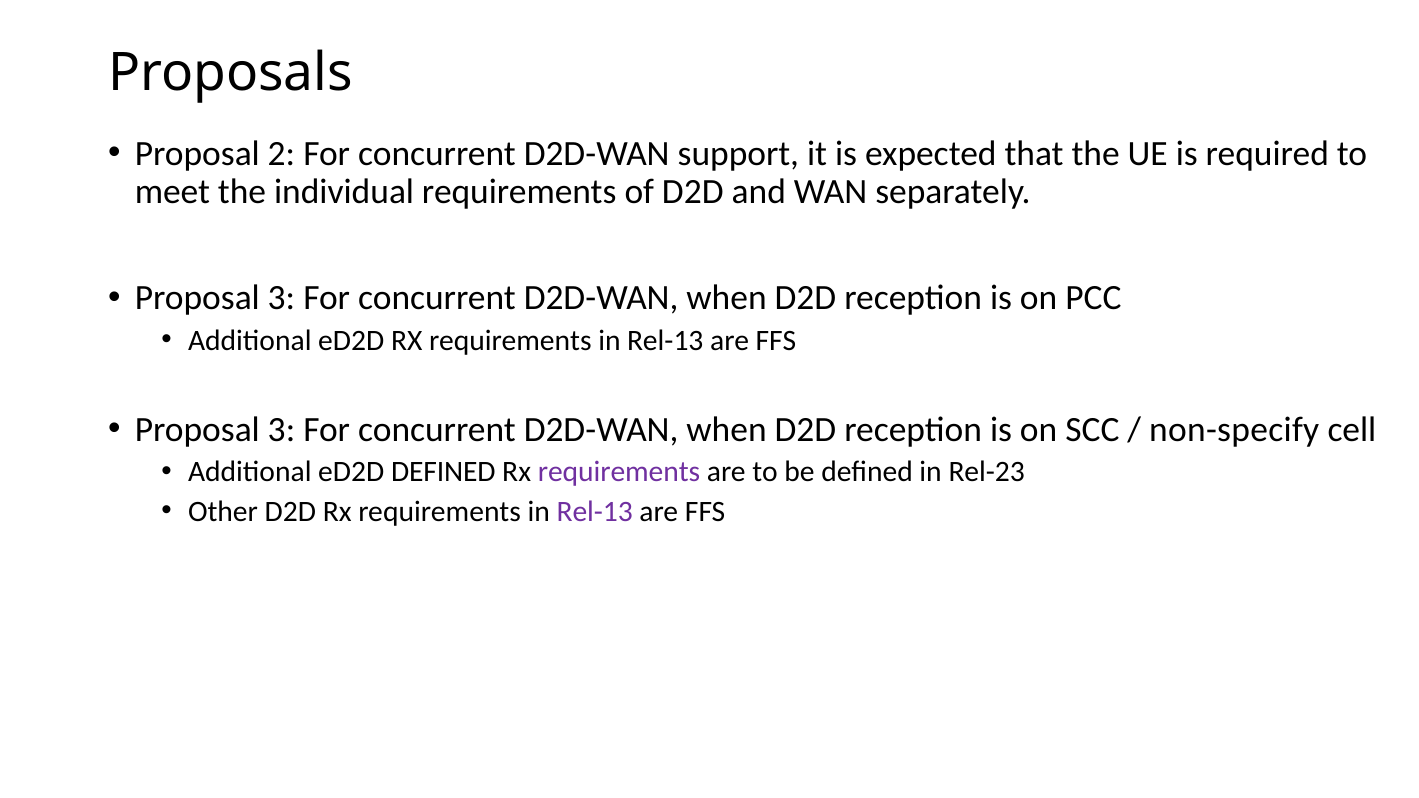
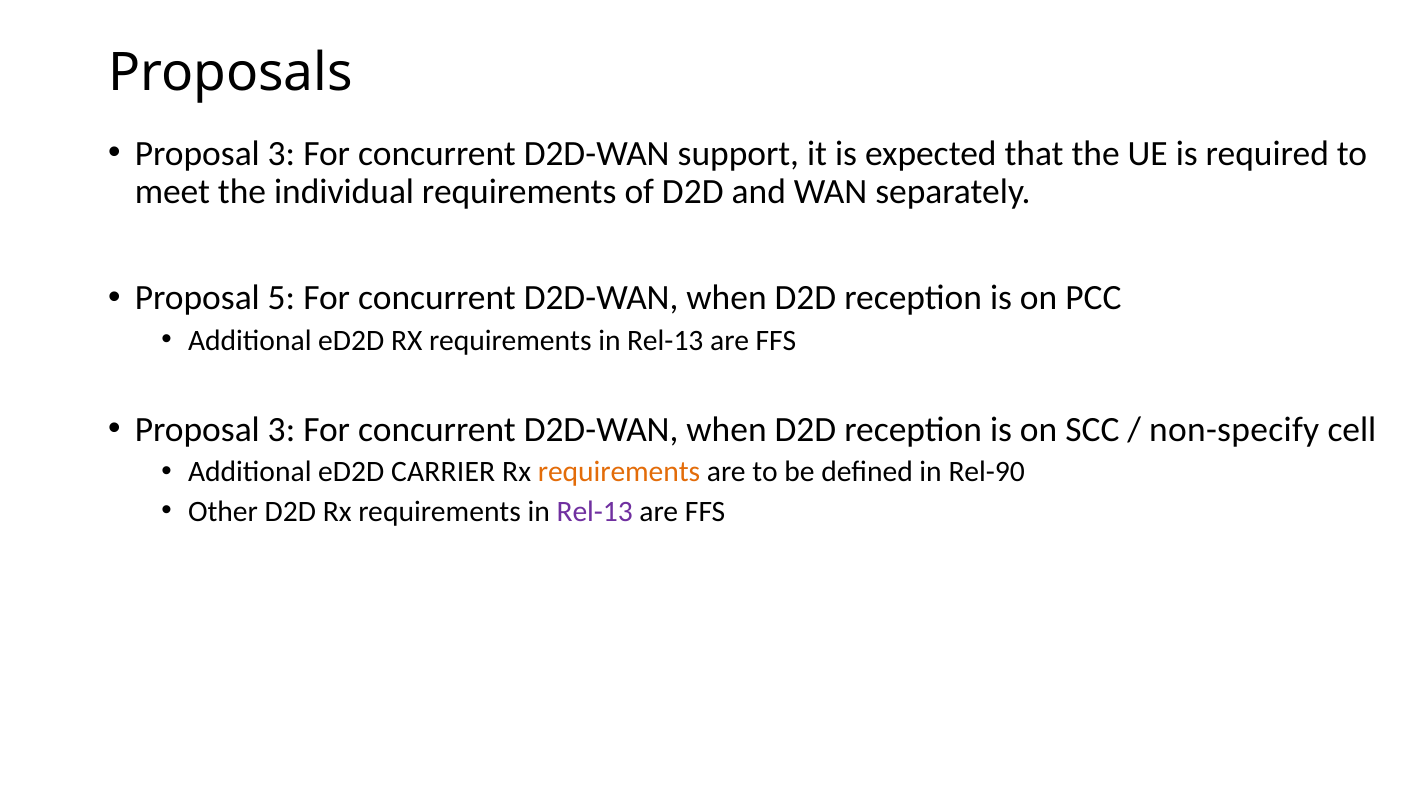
2 at (281, 153): 2 -> 3
3 at (281, 298): 3 -> 5
eD2D DEFINED: DEFINED -> CARRIER
requirements at (619, 472) colour: purple -> orange
Rel-23: Rel-23 -> Rel-90
